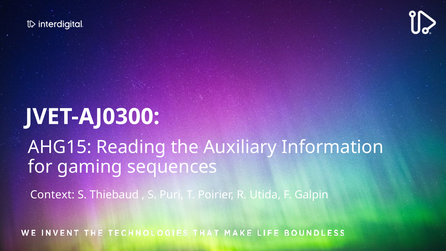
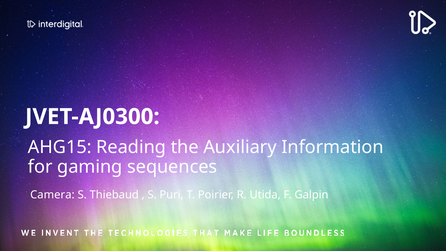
Context: Context -> Camera
